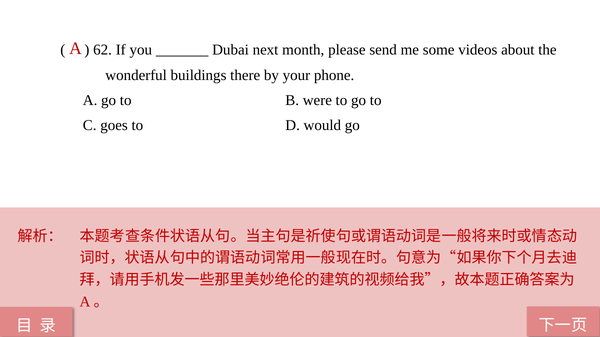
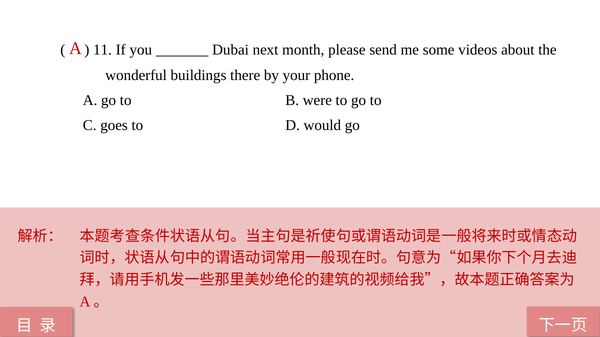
62: 62 -> 11
